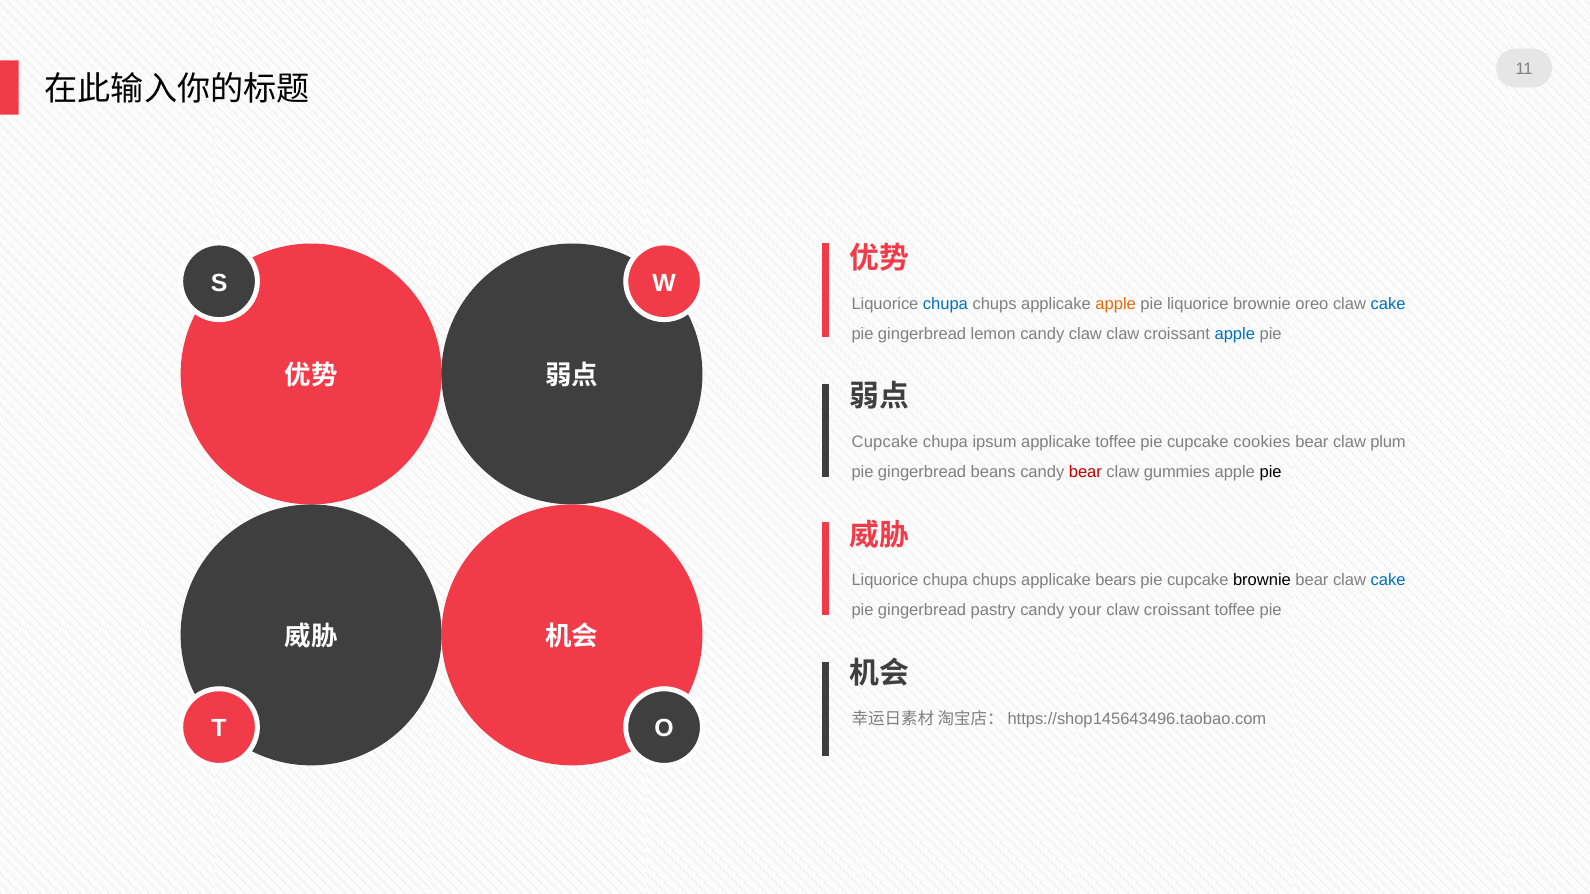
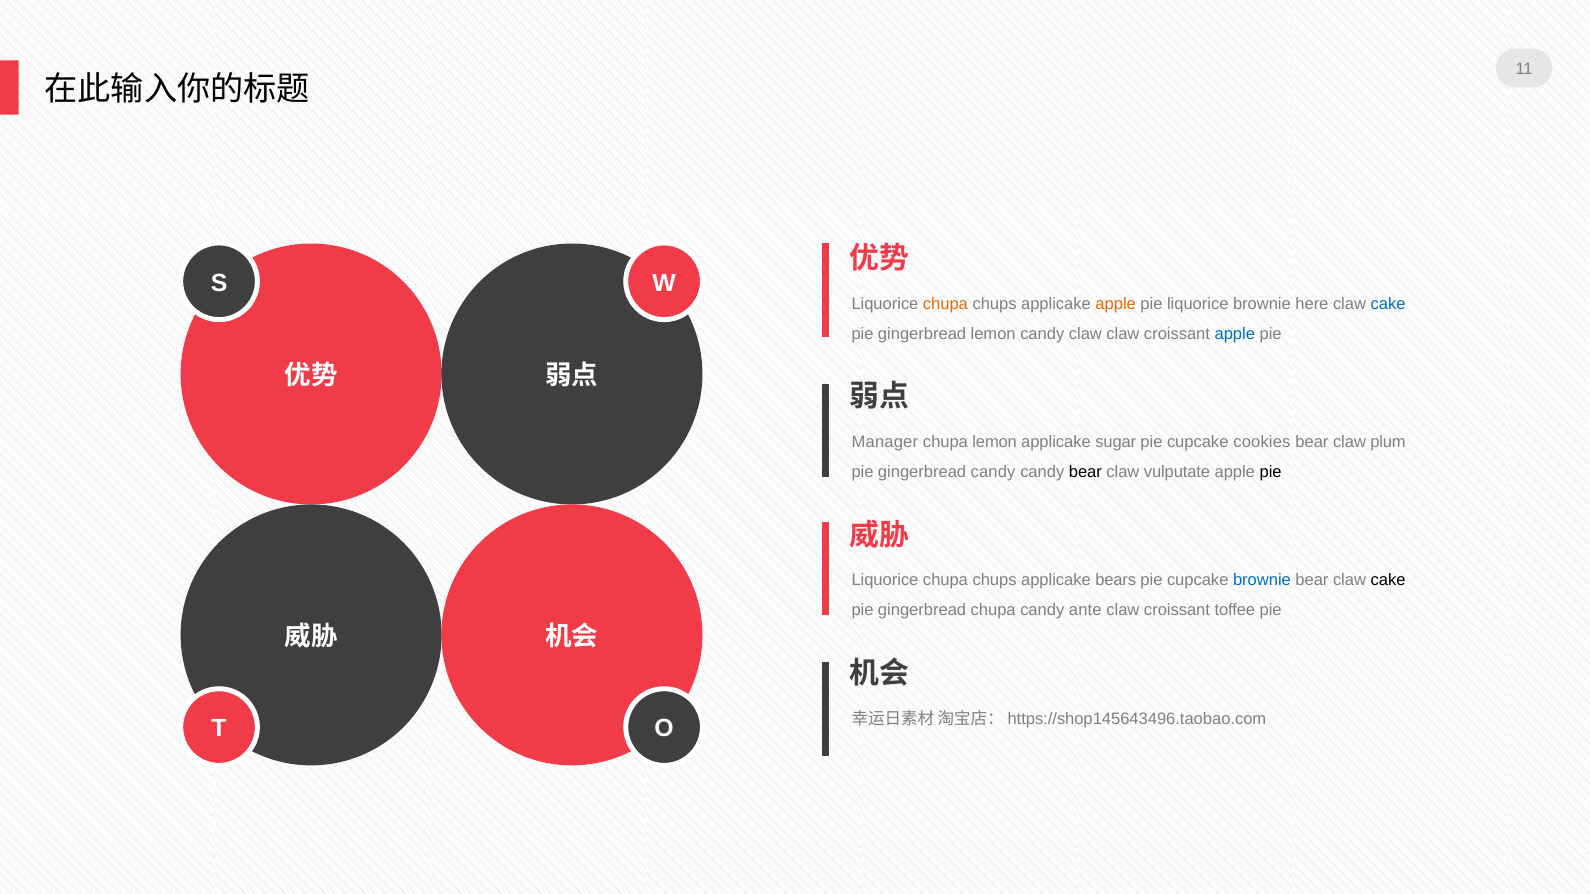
chupa at (945, 304) colour: blue -> orange
oreo: oreo -> here
Cupcake at (885, 442): Cupcake -> Manager
chupa ipsum: ipsum -> lemon
applicake toffee: toffee -> sugar
gingerbread beans: beans -> candy
bear at (1085, 472) colour: red -> black
gummies: gummies -> vulputate
brownie at (1262, 580) colour: black -> blue
cake at (1388, 580) colour: blue -> black
gingerbread pastry: pastry -> chupa
your: your -> ante
